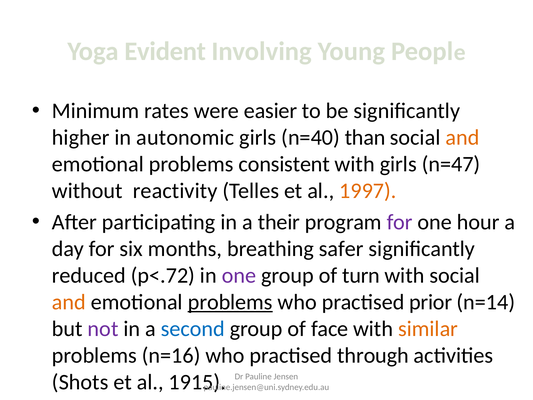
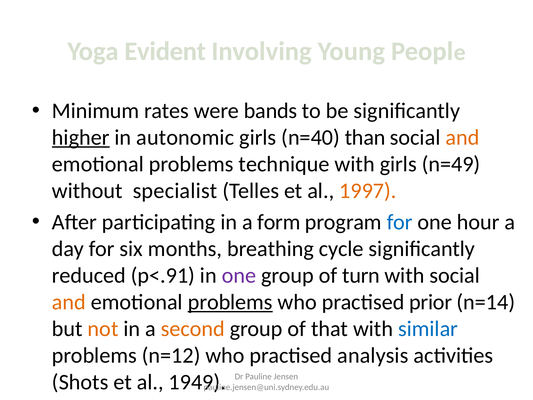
easier: easier -> bands
higher underline: none -> present
consistent: consistent -> technique
n=47: n=47 -> n=49
reactivity: reactivity -> specialist
their: their -> form
for at (400, 222) colour: purple -> blue
safer: safer -> cycle
p<.72: p<.72 -> p<.91
not colour: purple -> orange
second colour: blue -> orange
face: face -> that
similar colour: orange -> blue
n=16: n=16 -> n=12
through: through -> analysis
1915: 1915 -> 1949
